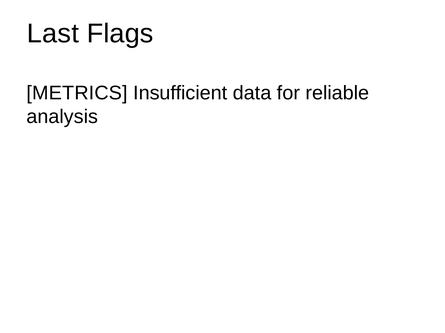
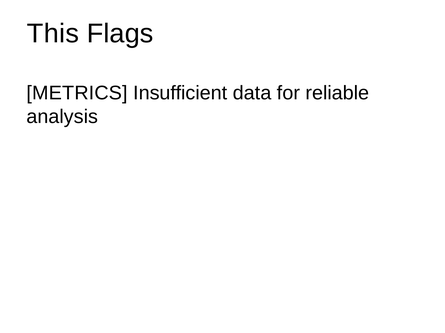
Last: Last -> This
